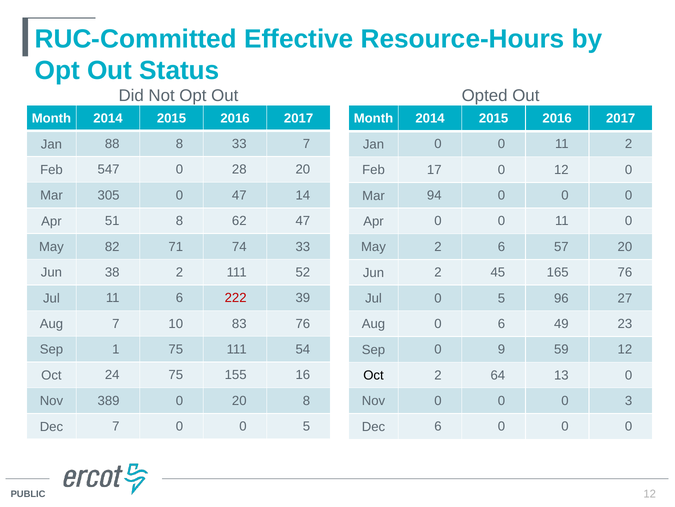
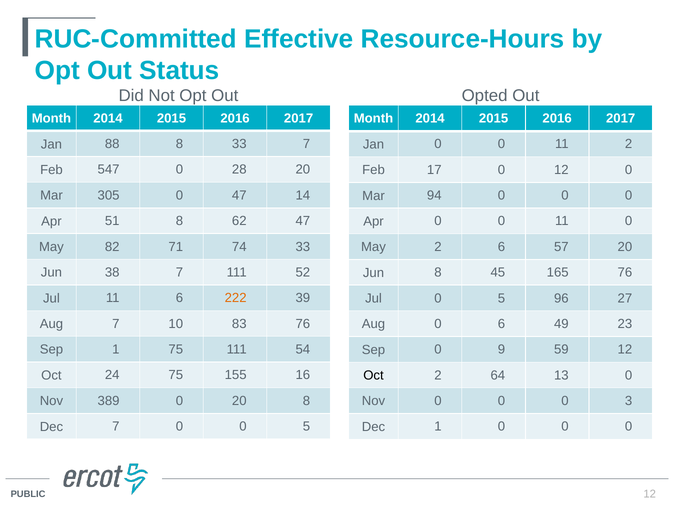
38 2: 2 -> 7
Jun 2: 2 -> 8
222 colour: red -> orange
Dec 6: 6 -> 1
